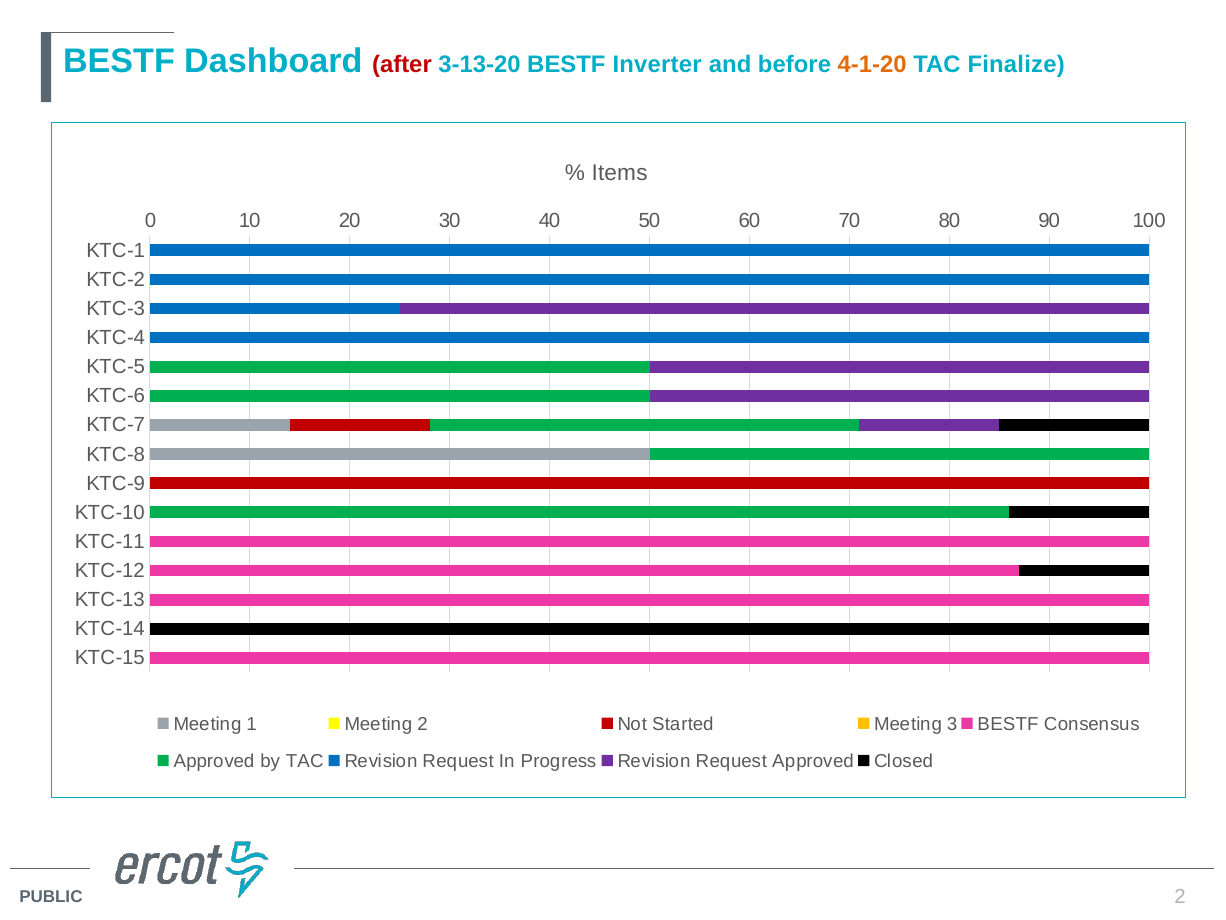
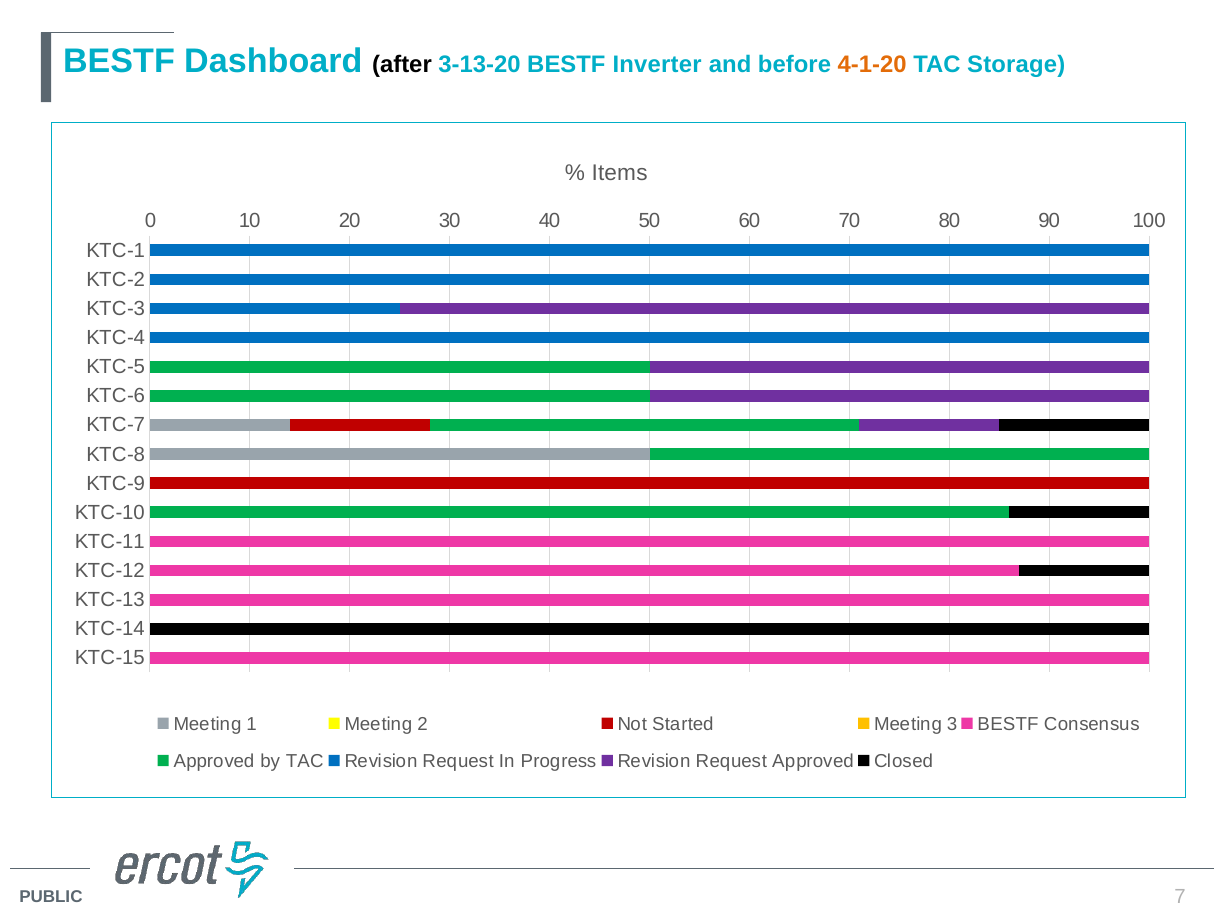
after colour: red -> black
Finalize: Finalize -> Storage
2 at (1180, 896): 2 -> 7
